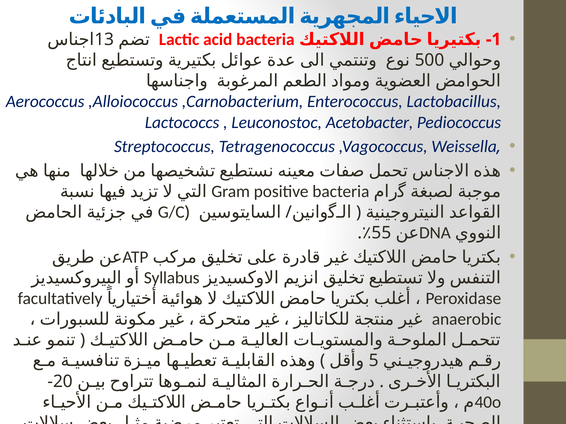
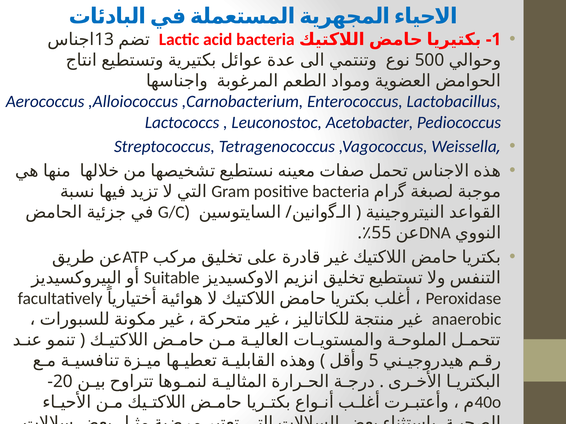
Syllabus: Syllabus -> Suitable
